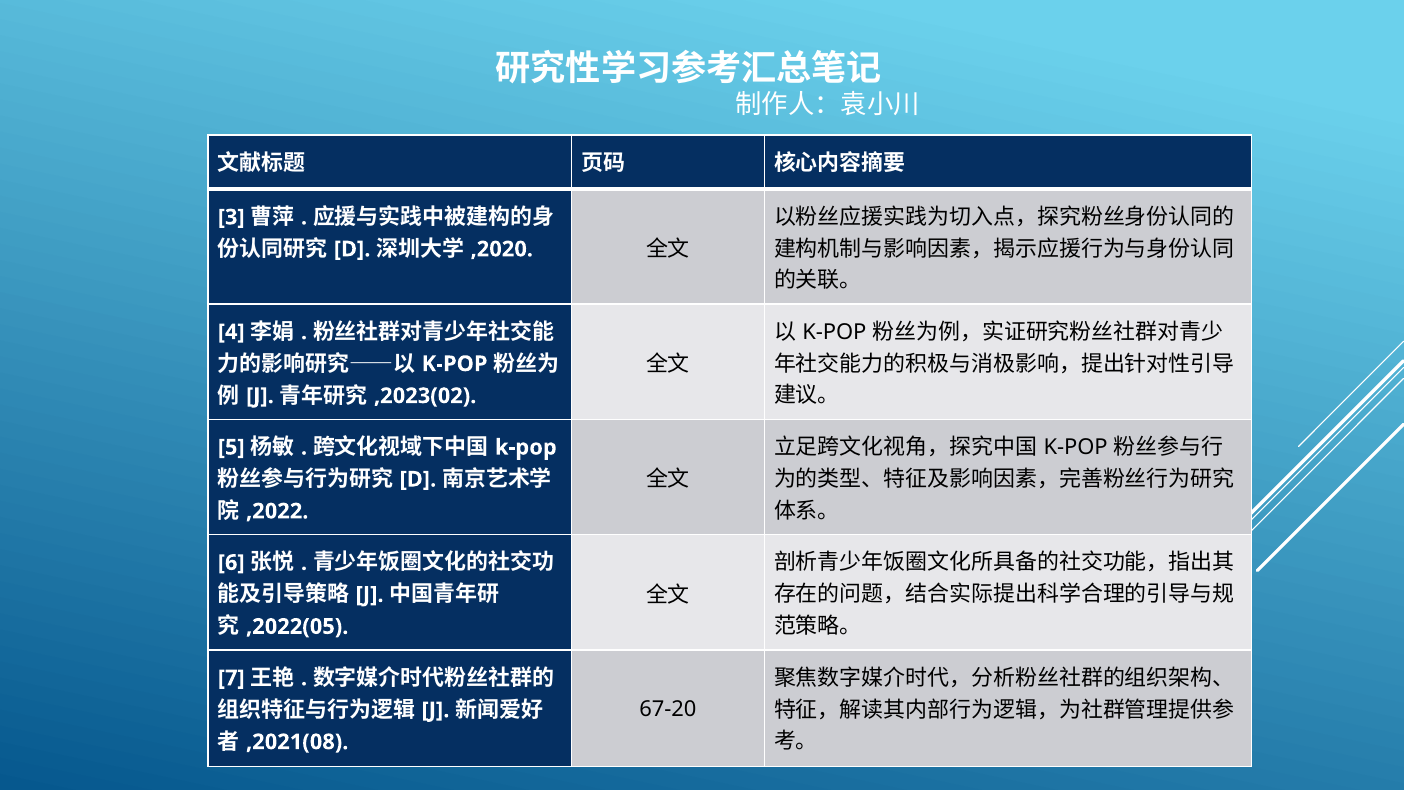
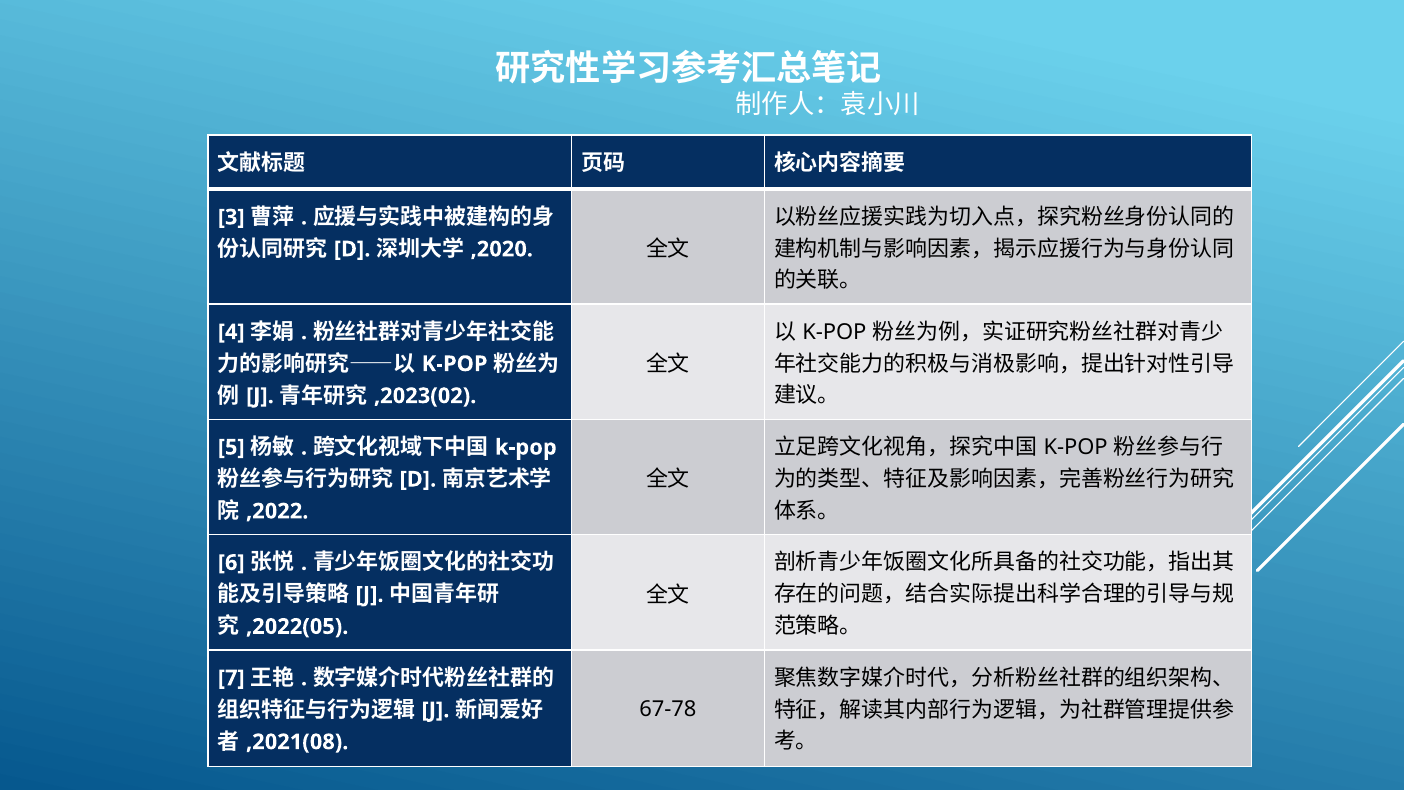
67-20: 67-20 -> 67-78
